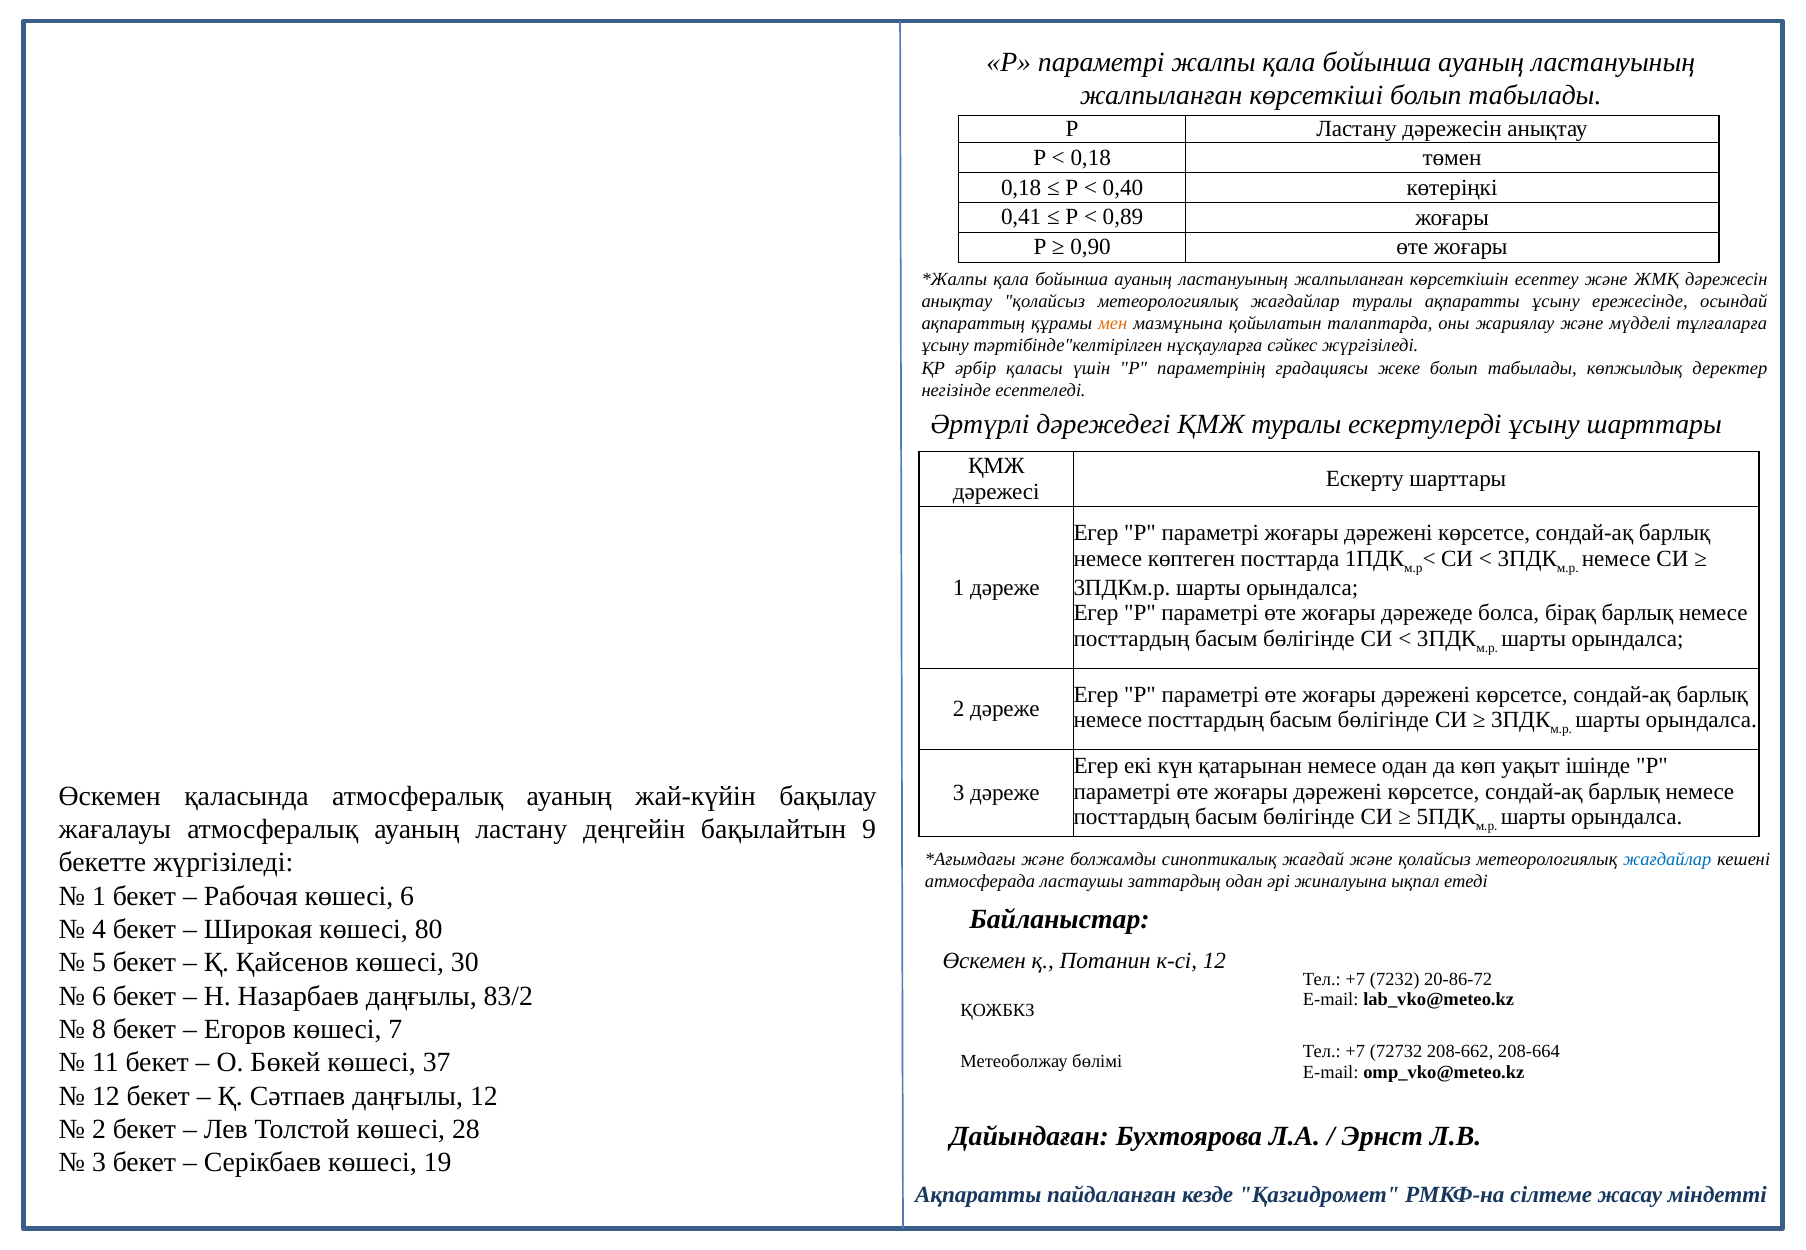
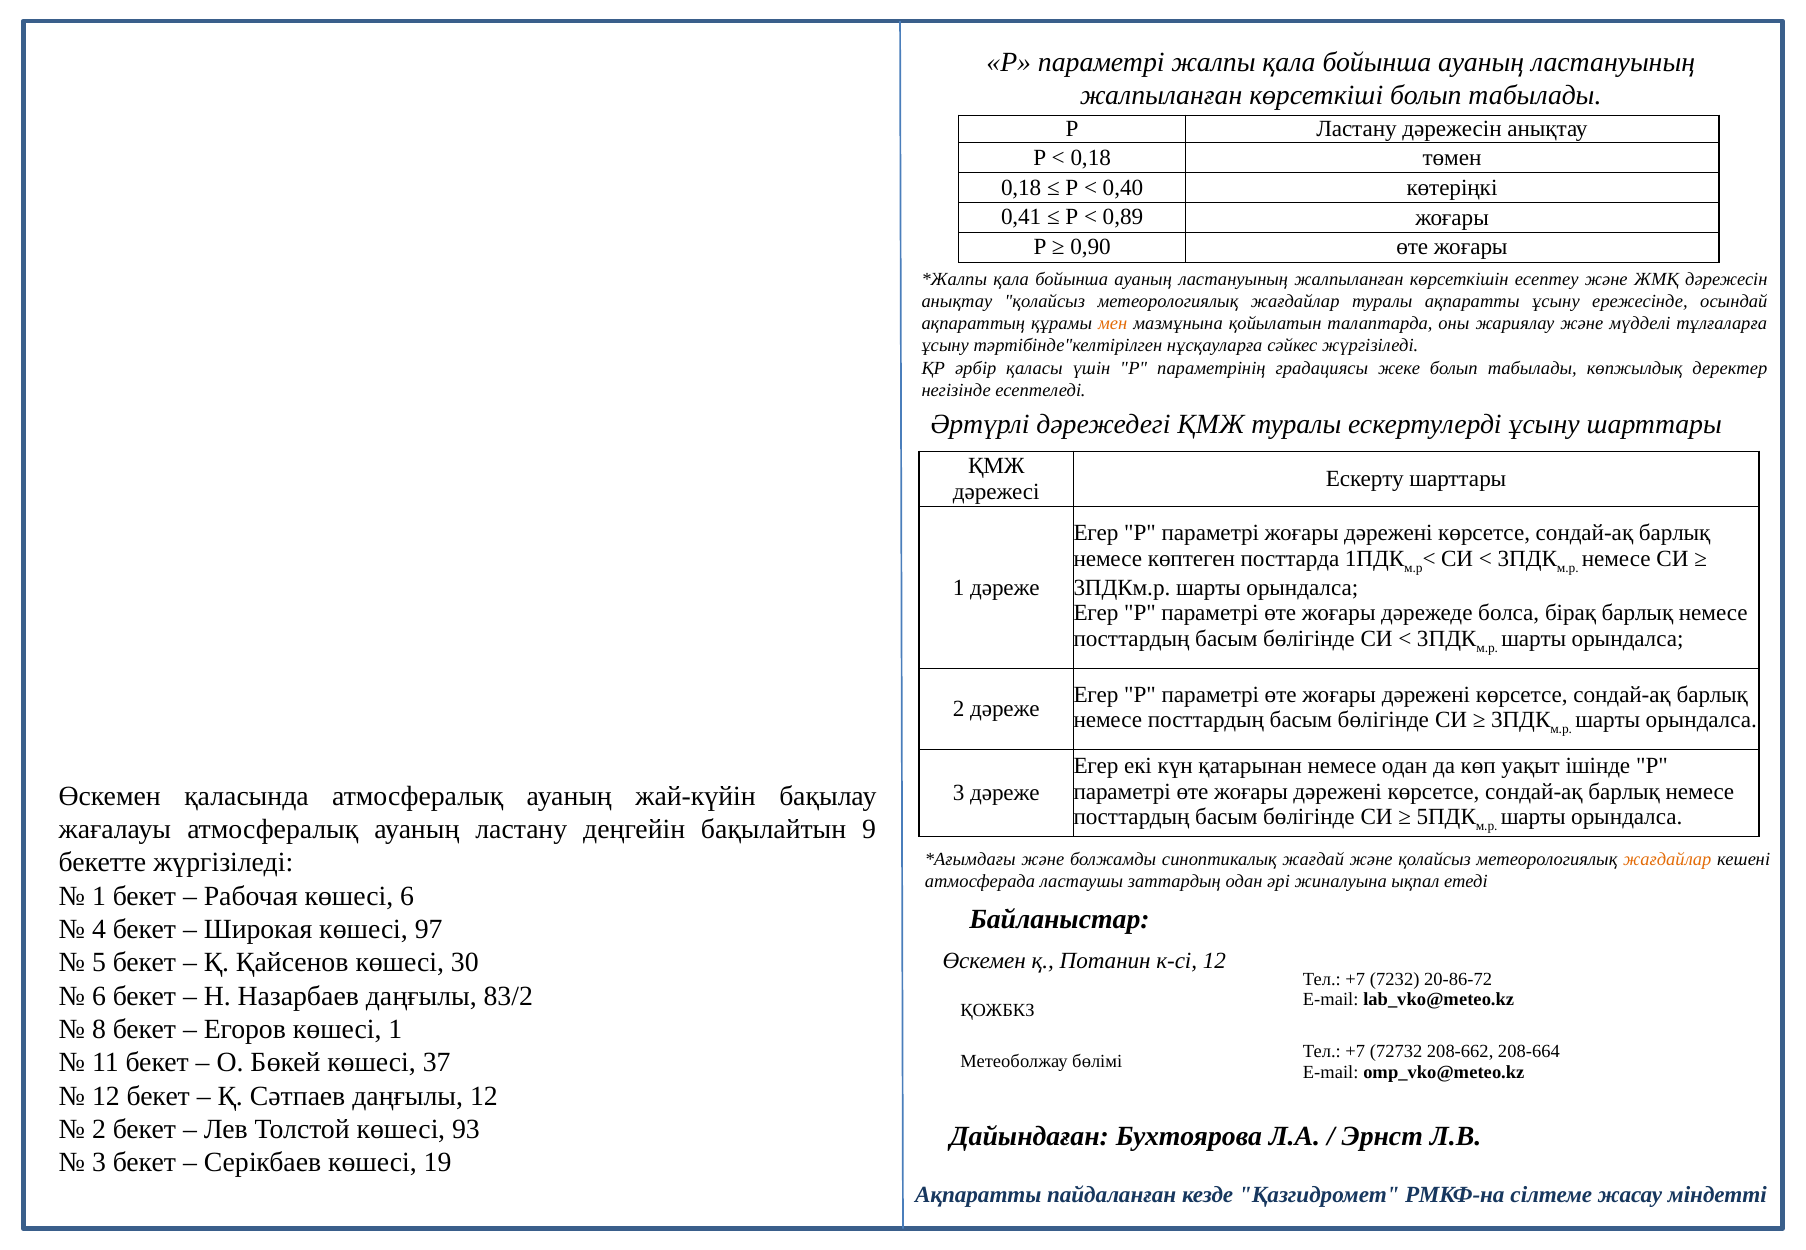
жағдайлар at (1667, 860) colour: blue -> orange
80: 80 -> 97
көшесі 7: 7 -> 1
28: 28 -> 93
